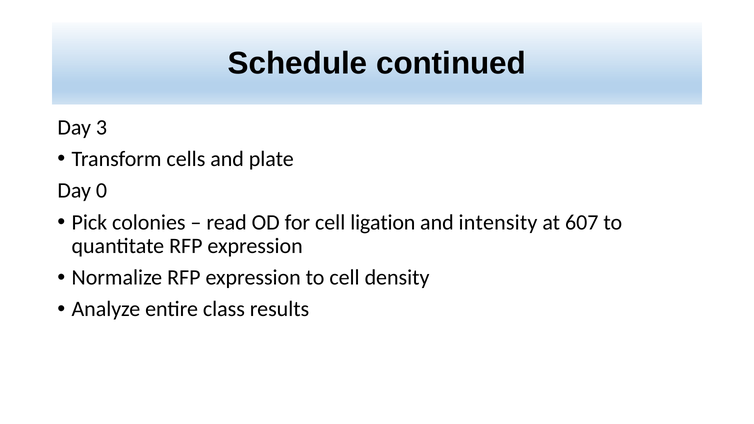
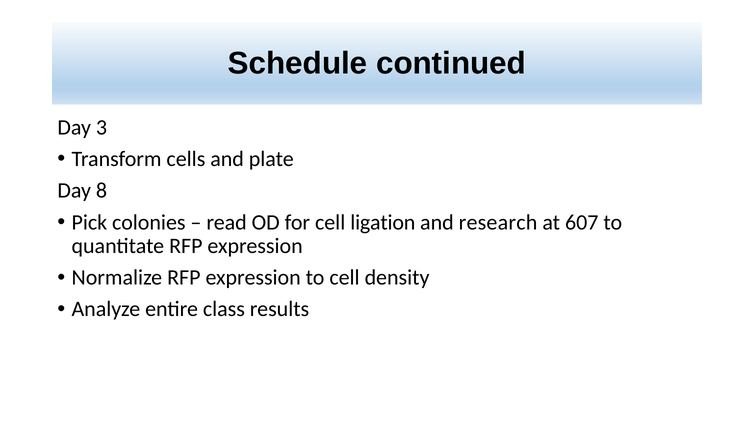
0: 0 -> 8
intensity: intensity -> research
